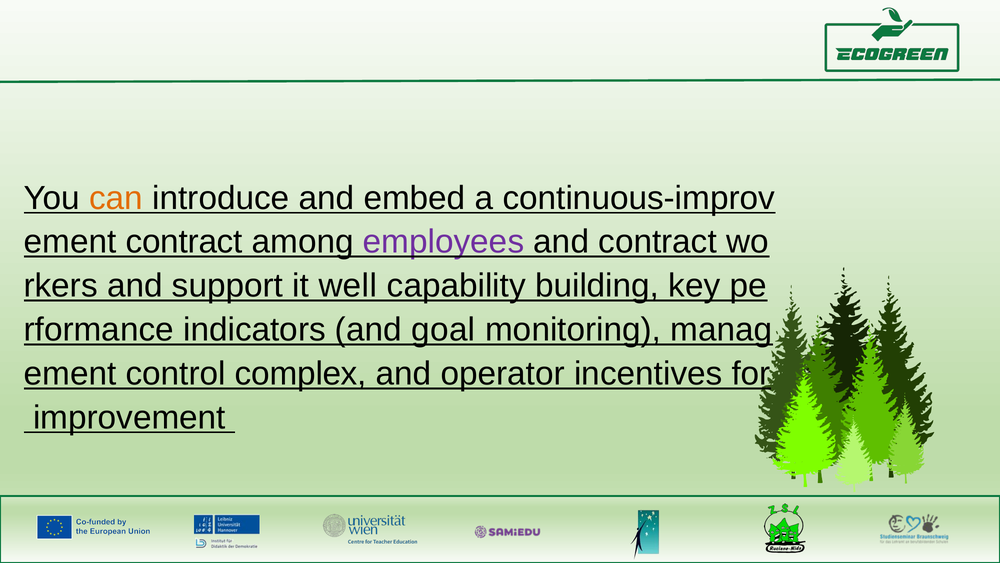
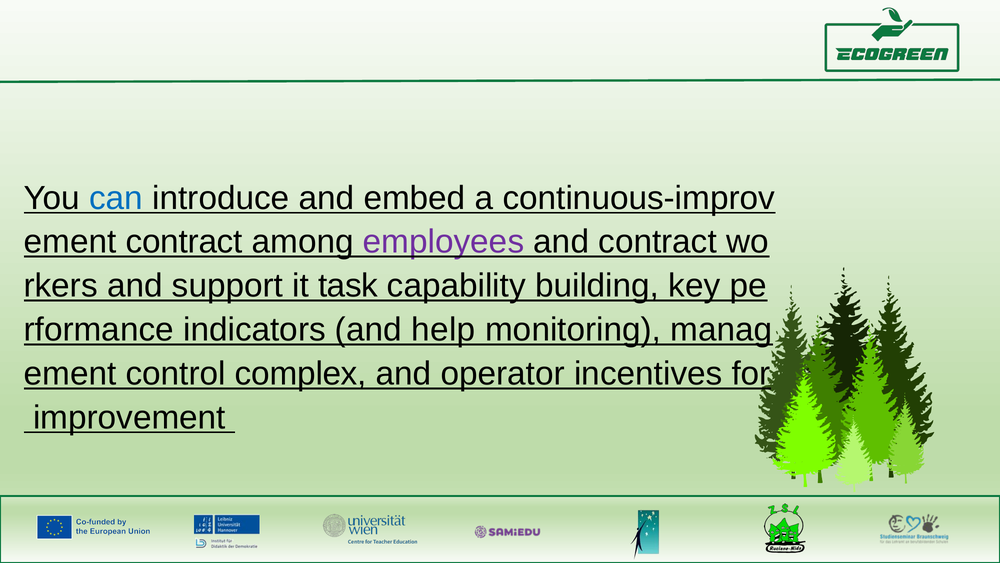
can colour: orange -> blue
well: well -> task
goal: goal -> help
